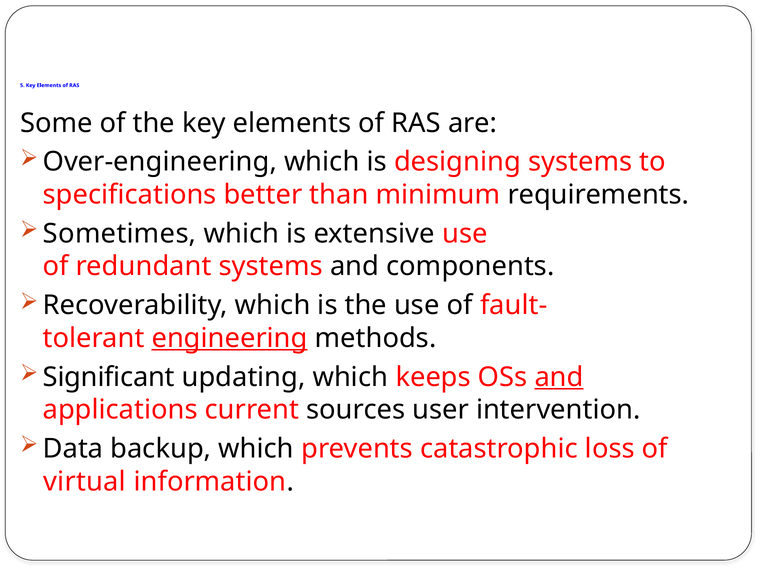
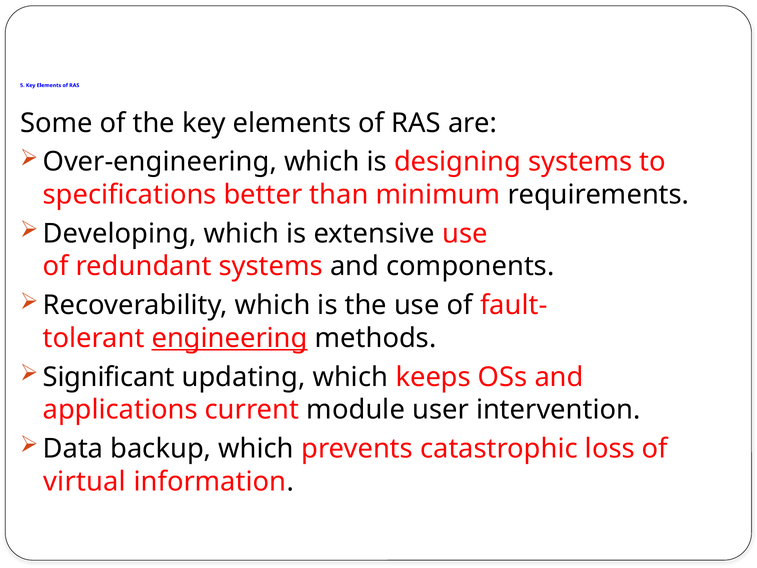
Sometimes: Sometimes -> Developing
and at (559, 377) underline: present -> none
sources: sources -> module
